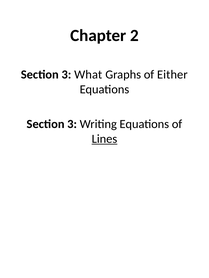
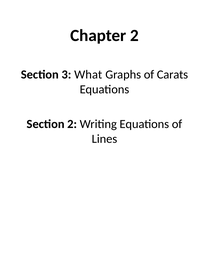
Either: Either -> Carats
3 at (72, 124): 3 -> 2
Lines underline: present -> none
